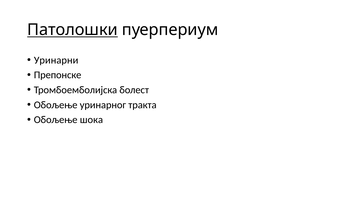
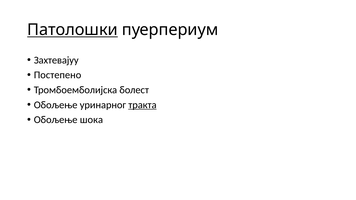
Уринарни: Уринарни -> Захтевајуу
Препонске: Препонске -> Постепено
тракта underline: none -> present
